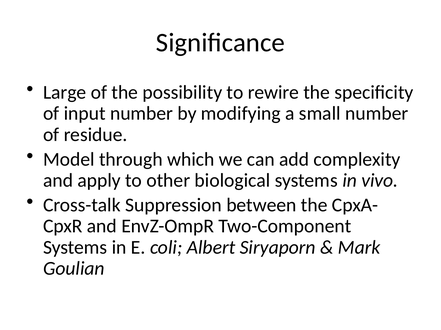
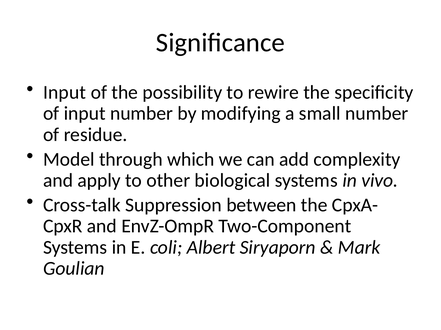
Large at (65, 93): Large -> Input
